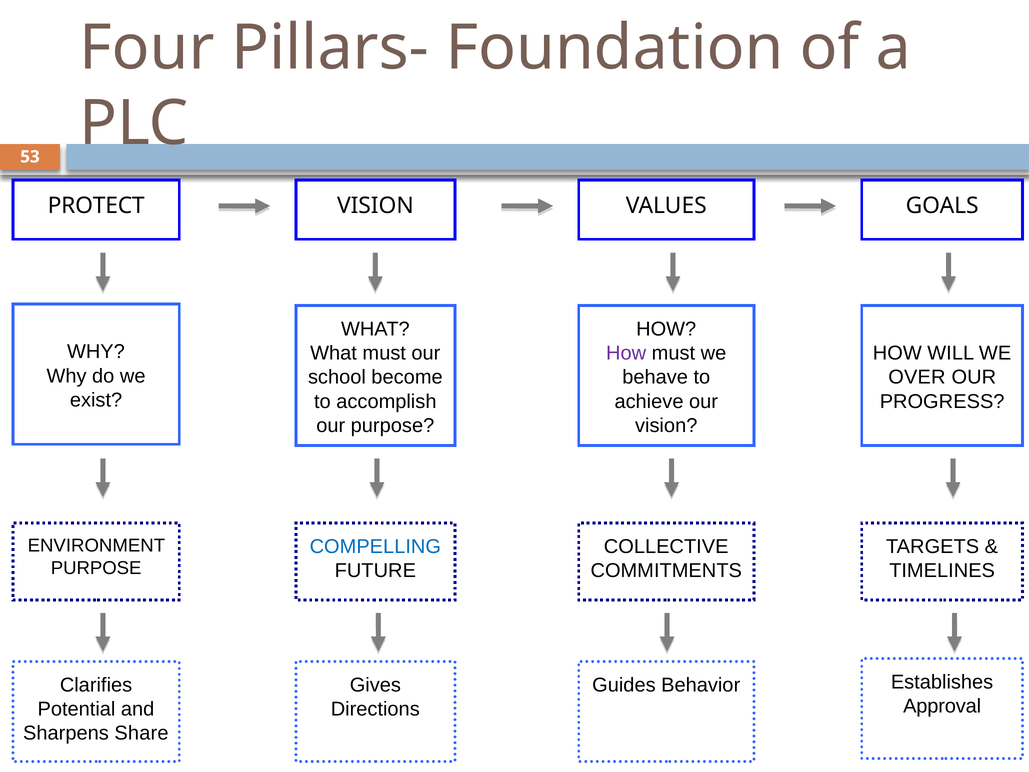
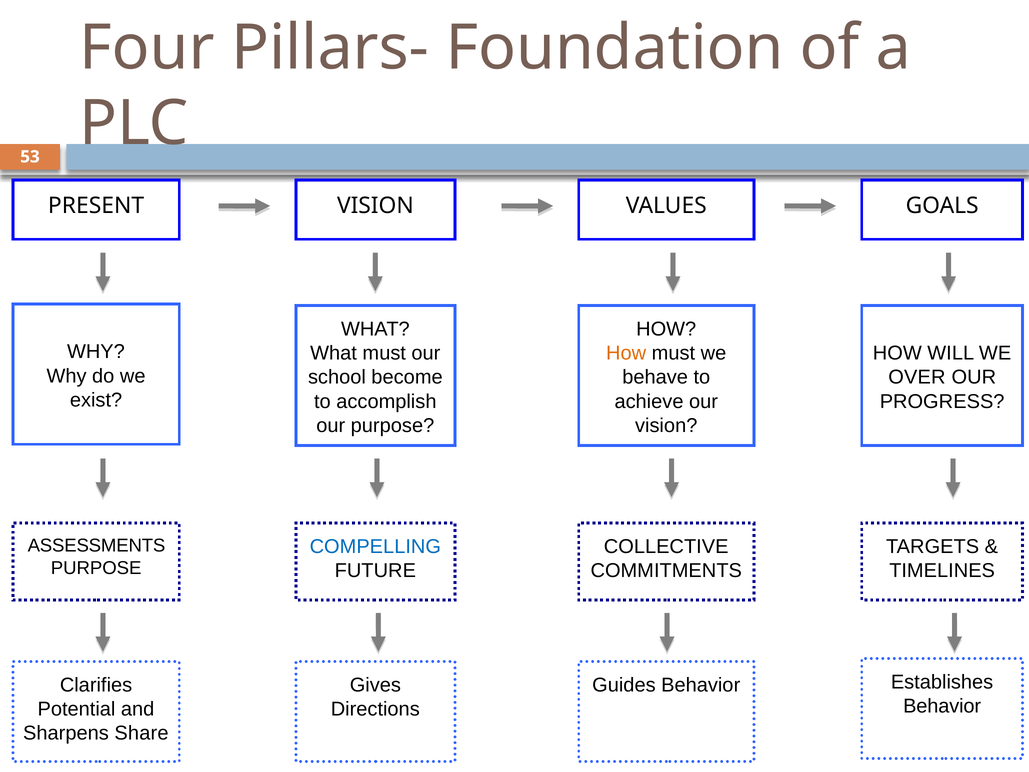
PROTECT: PROTECT -> PRESENT
How at (626, 353) colour: purple -> orange
ENVIRONMENT: ENVIRONMENT -> ASSESSMENTS
Approval at (942, 706): Approval -> Behavior
